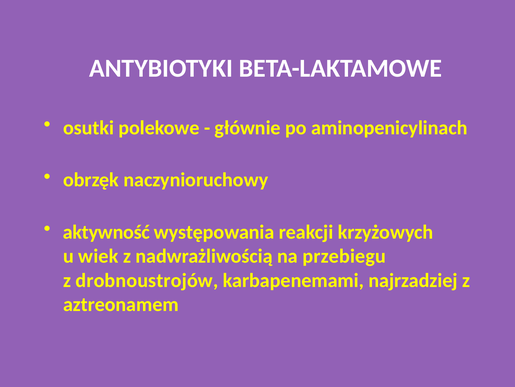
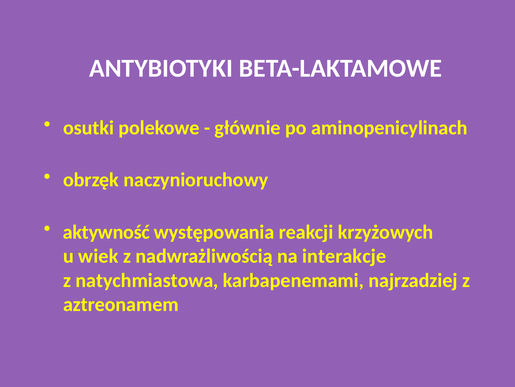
przebiegu: przebiegu -> interakcje
drobnoustrojów: drobnoustrojów -> natychmiastowa
